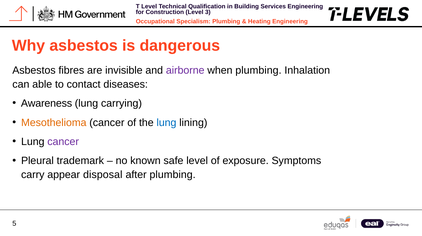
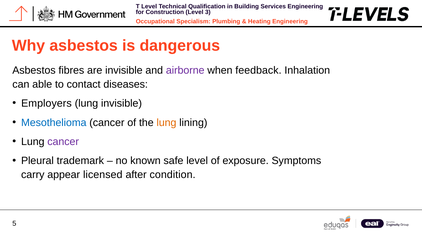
when plumbing: plumbing -> feedback
Awareness: Awareness -> Employers
lung carrying: carrying -> invisible
Mesothelioma colour: orange -> blue
lung at (166, 122) colour: blue -> orange
disposal: disposal -> licensed
after plumbing: plumbing -> condition
